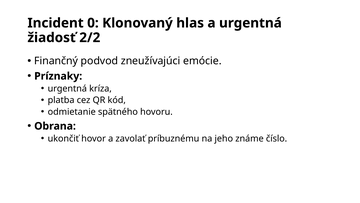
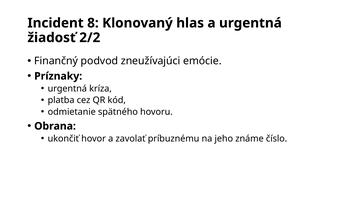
0: 0 -> 8
